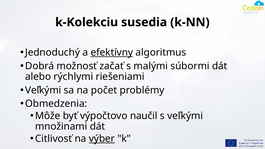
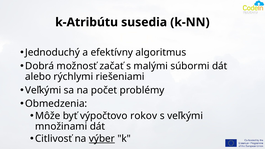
k-Kolekciu: k-Kolekciu -> k-Atribútu
efektívny underline: present -> none
naučil: naučil -> rokov
